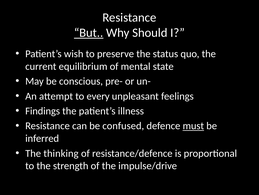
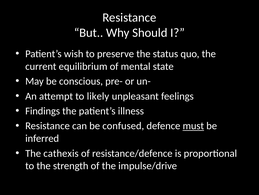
But underline: present -> none
every: every -> likely
thinking: thinking -> cathexis
